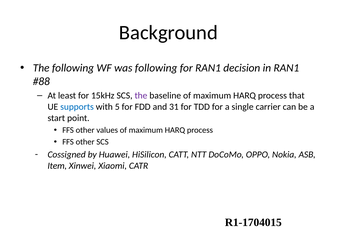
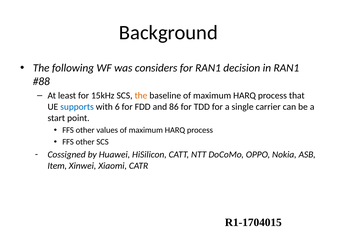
was following: following -> considers
the at (141, 96) colour: purple -> orange
5: 5 -> 6
31: 31 -> 86
